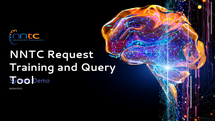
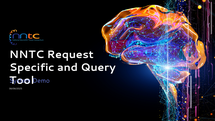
Training: Training -> Specific
